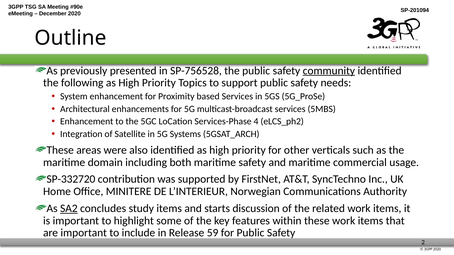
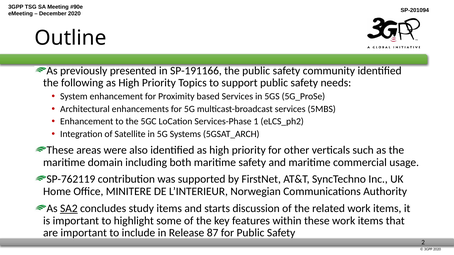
SP-756528: SP-756528 -> SP-191166
community underline: present -> none
4: 4 -> 1
SP-332720: SP-332720 -> SP-762119
59: 59 -> 87
